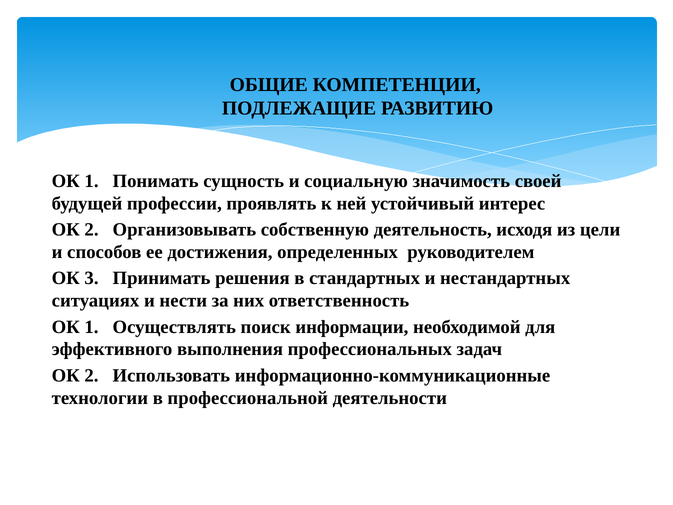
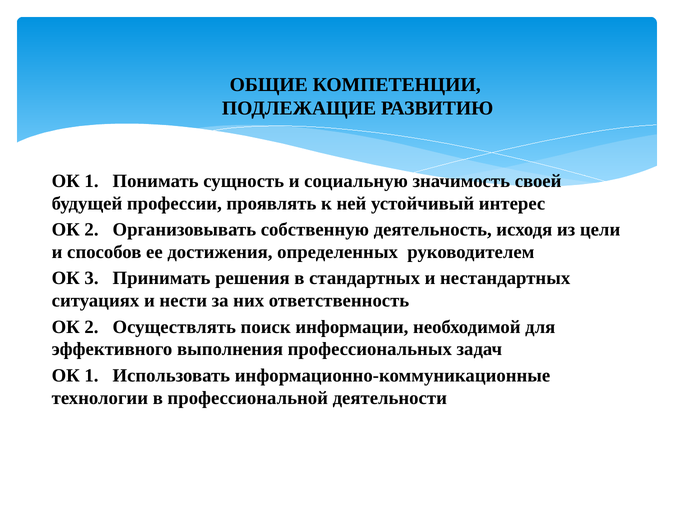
1 at (92, 327): 1 -> 2
2 at (92, 375): 2 -> 1
